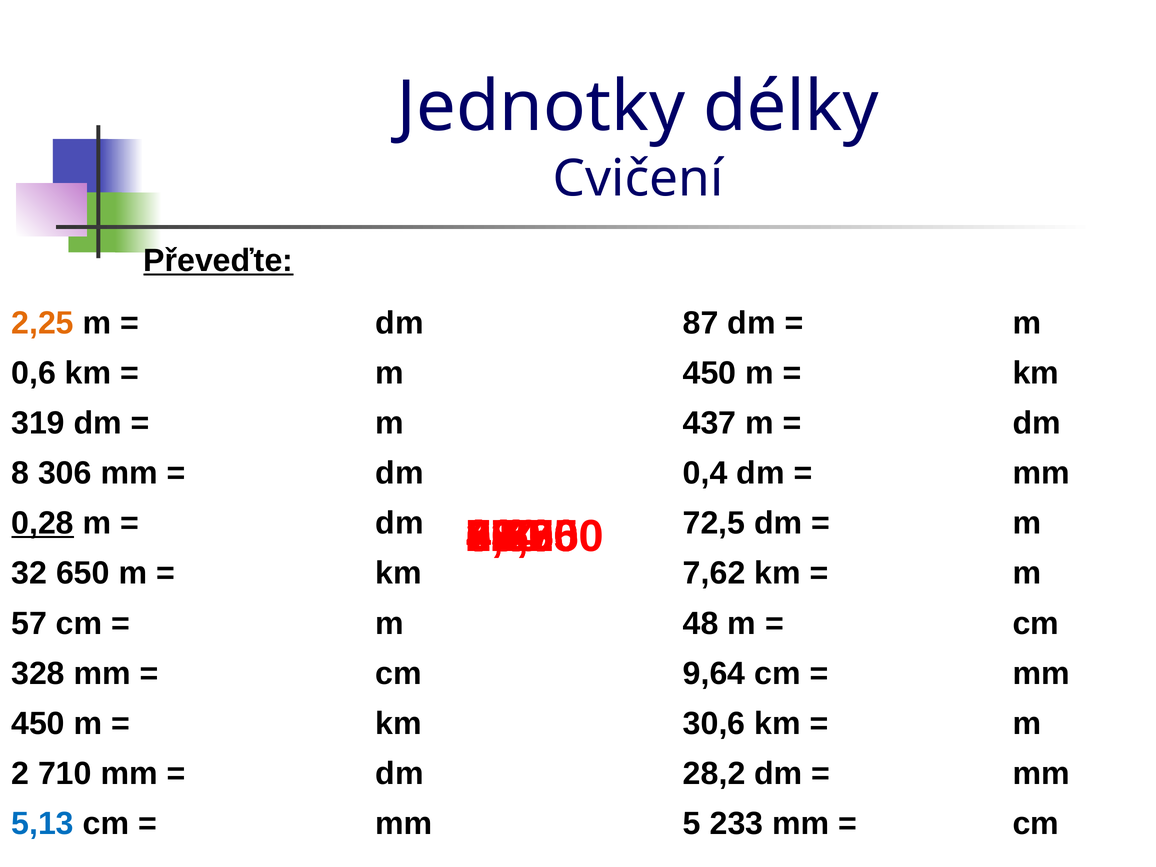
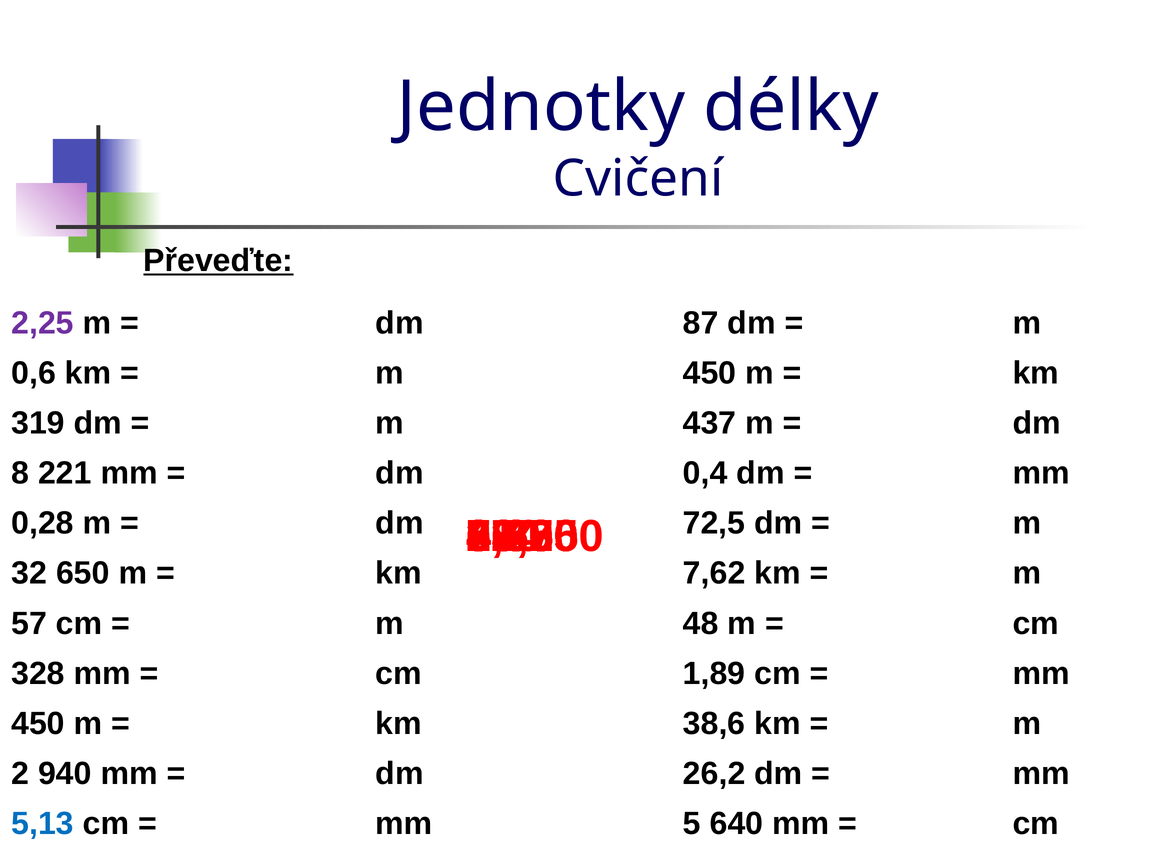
2,25 colour: orange -> purple
306: 306 -> 221
0,28 underline: present -> none
9,64: 9,64 -> 1,89
30,6: 30,6 -> 38,6
710: 710 -> 940
28,2: 28,2 -> 26,2
233: 233 -> 640
